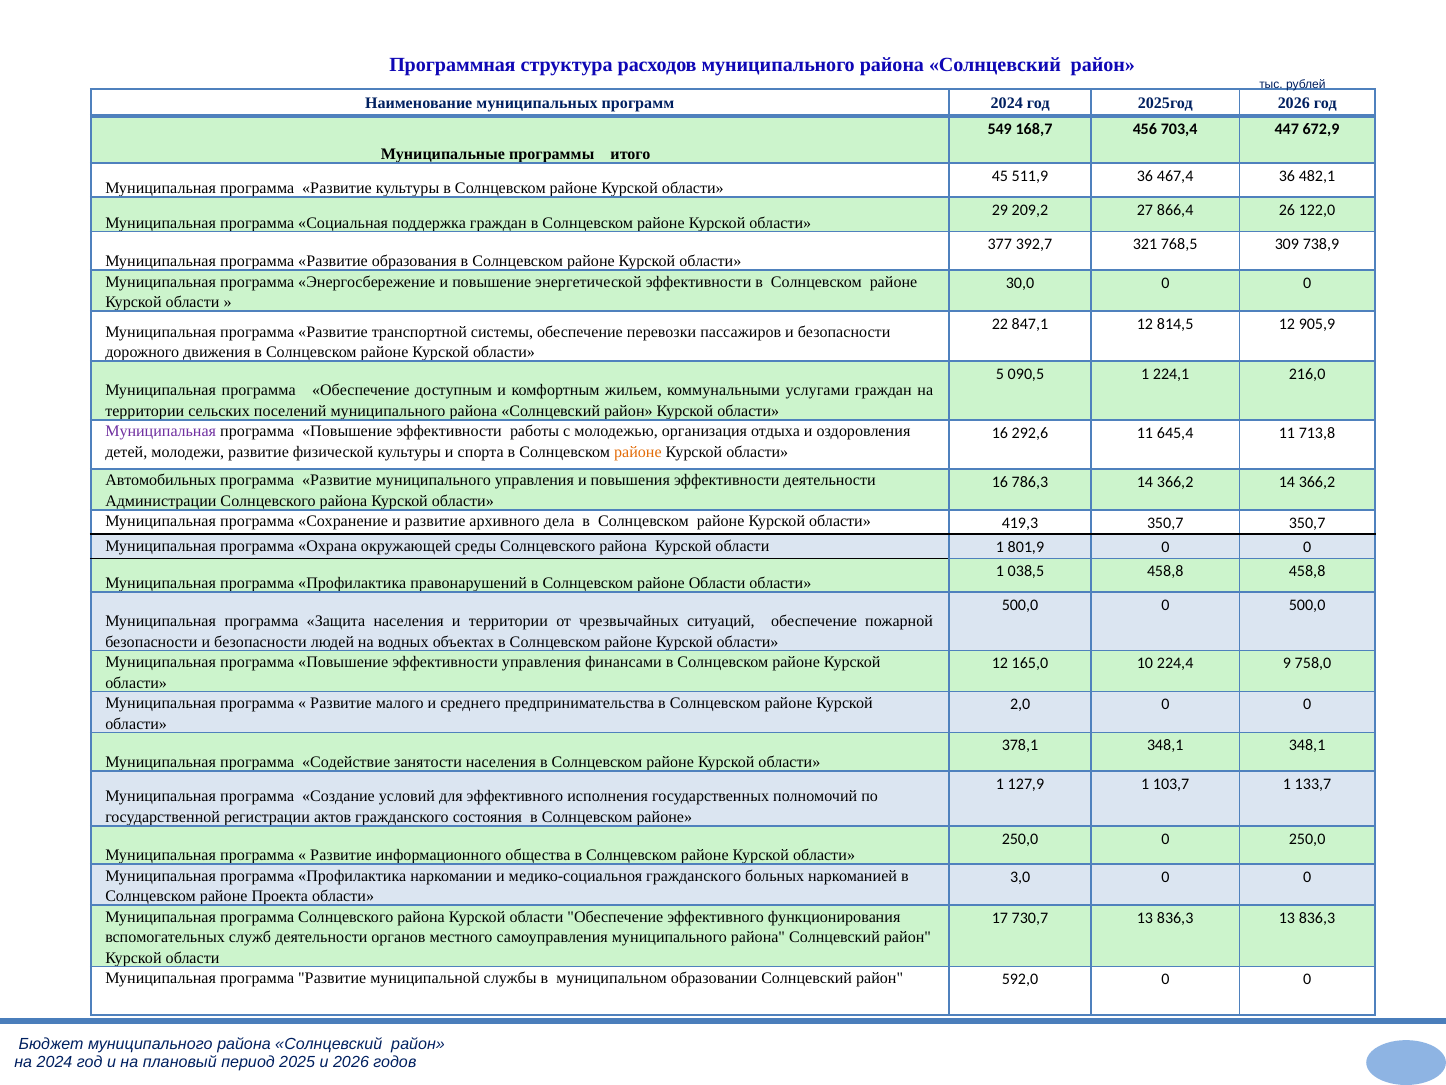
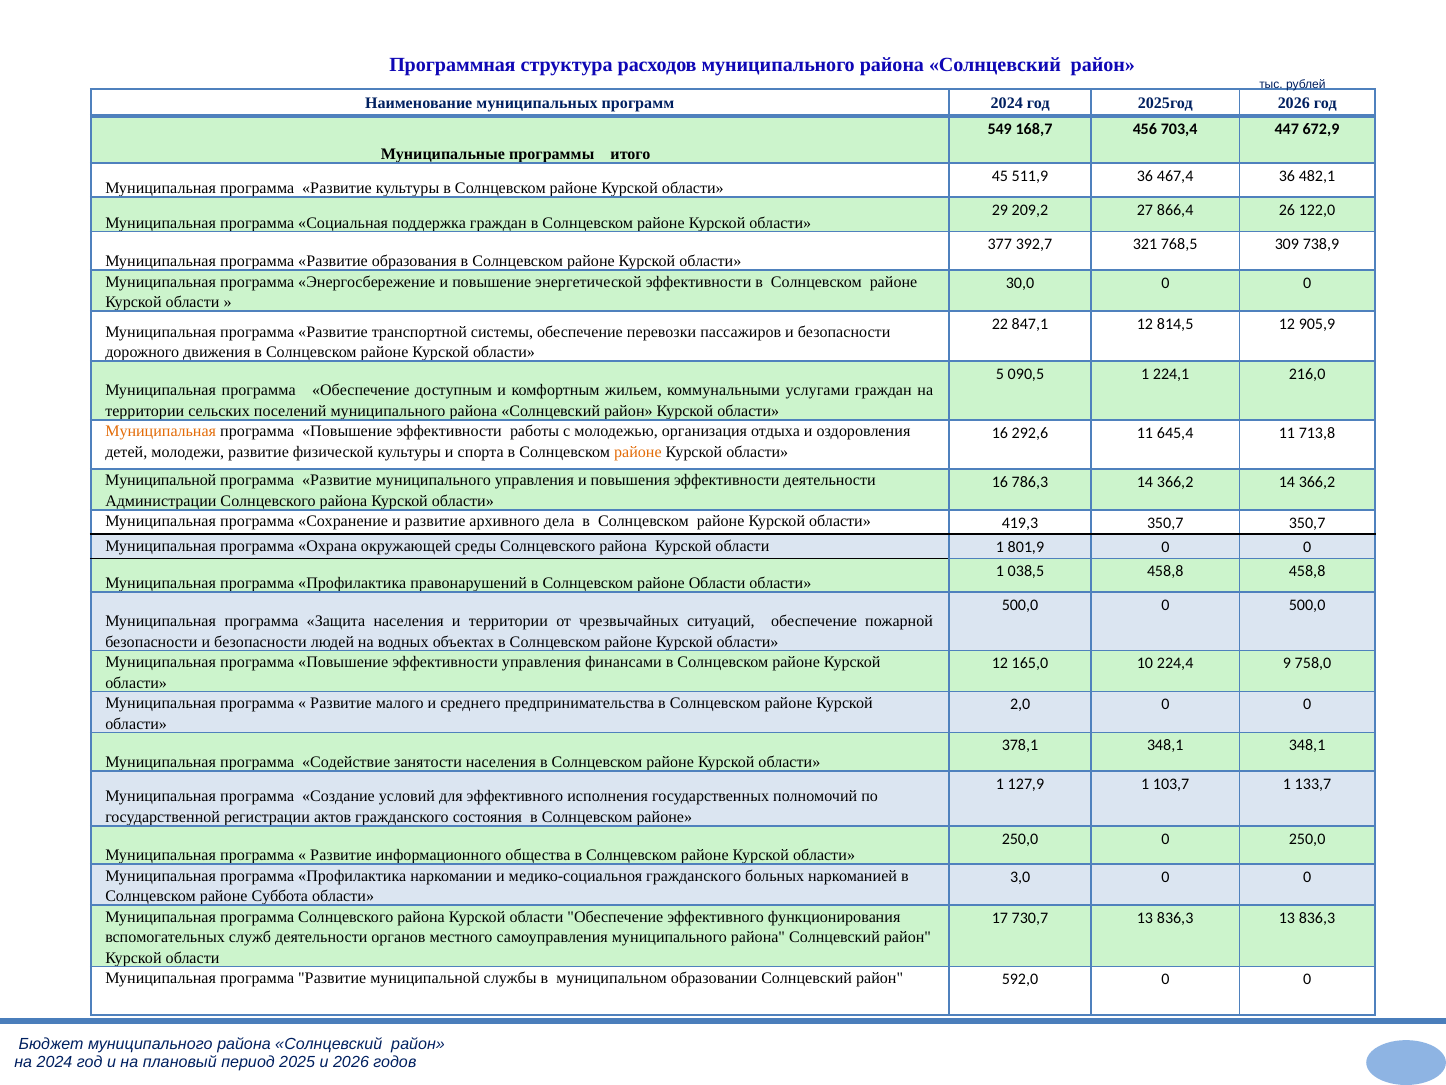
Муниципальная at (161, 431) colour: purple -> orange
Автомобильных at (161, 480): Автомобильных -> Муниципальной
Проекта: Проекта -> Суббота
